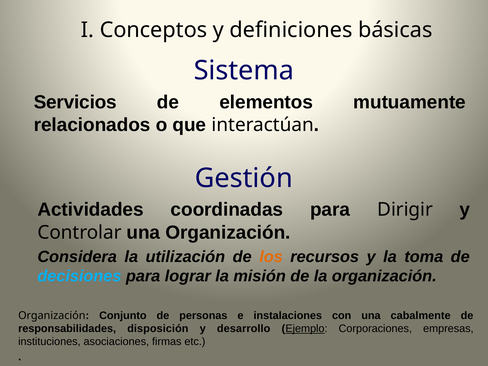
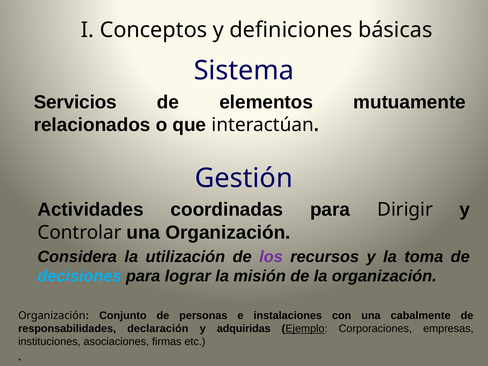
los colour: orange -> purple
disposición: disposición -> declaración
desarrollo: desarrollo -> adquiridas
